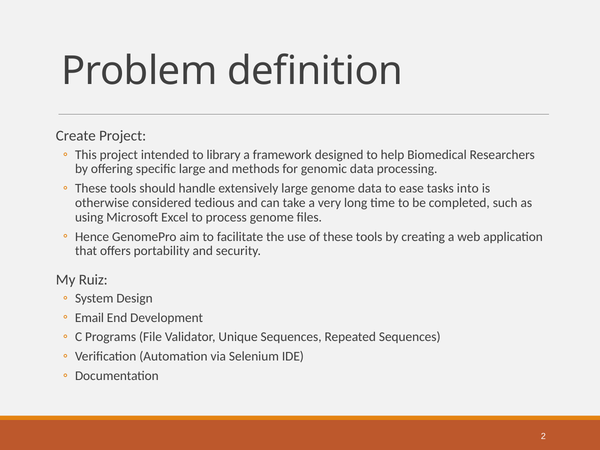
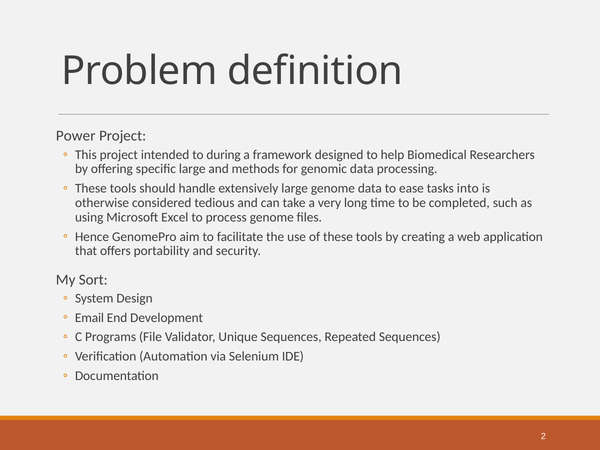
Create: Create -> Power
library: library -> during
Ruiz: Ruiz -> Sort
